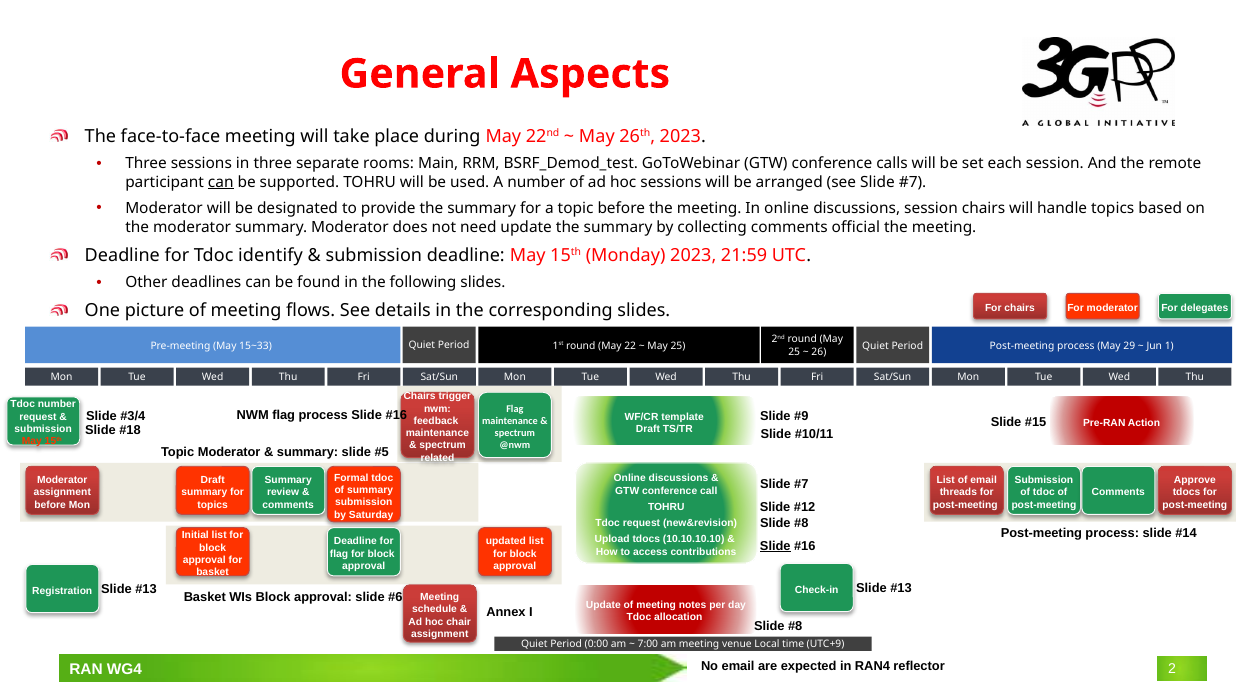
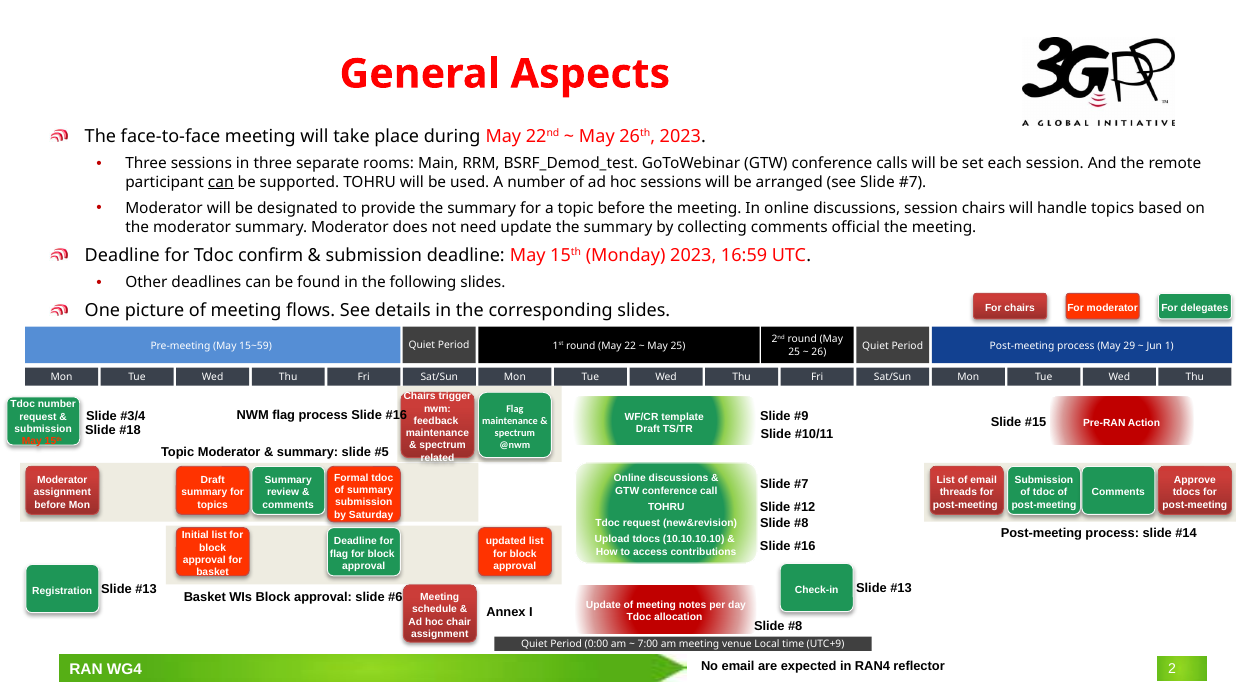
identify: identify -> confirm
21:59: 21:59 -> 16:59
15~33: 15~33 -> 15~59
Slide at (775, 546) underline: present -> none
